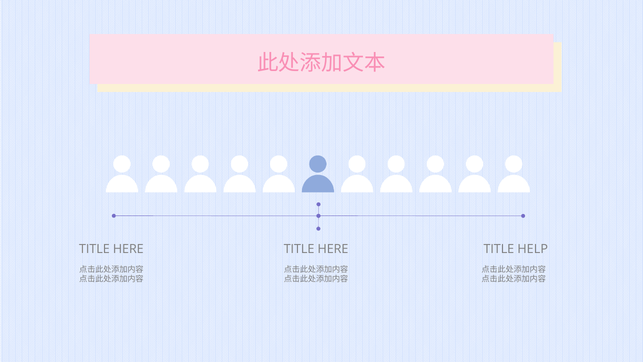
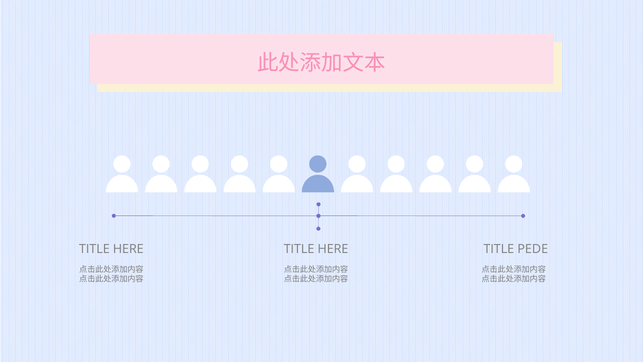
HELP: HELP -> PEDE
